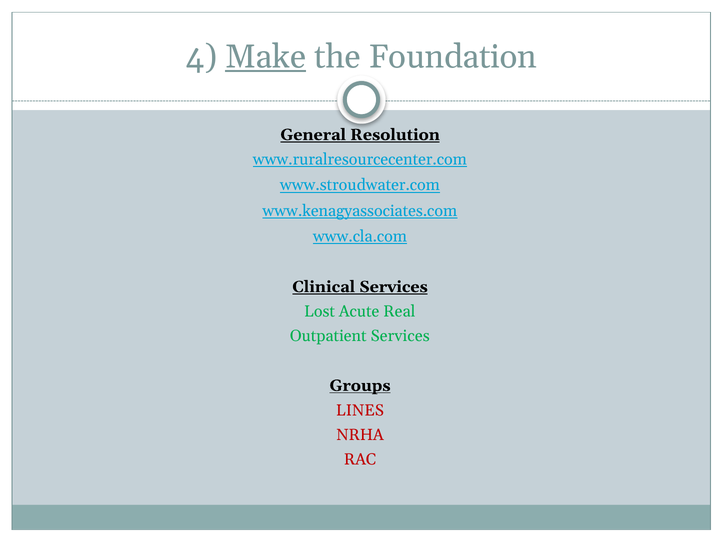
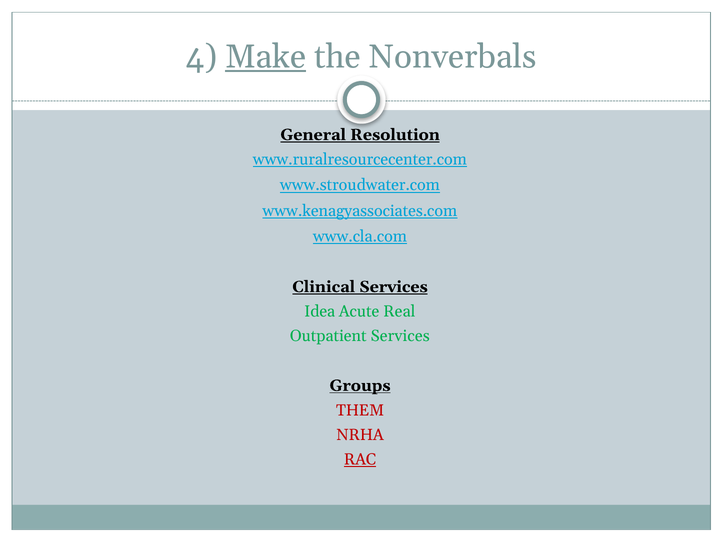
Foundation: Foundation -> Nonverbals
Lost: Lost -> Idea
LINES: LINES -> THEM
RAC underline: none -> present
